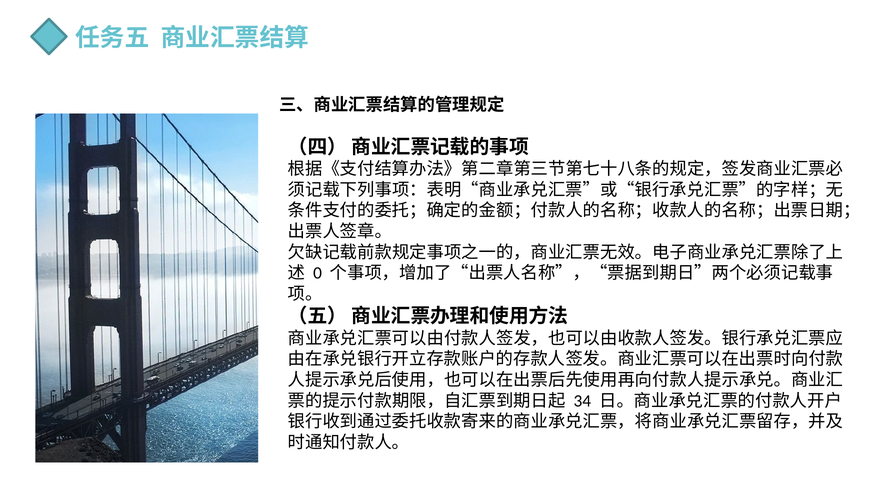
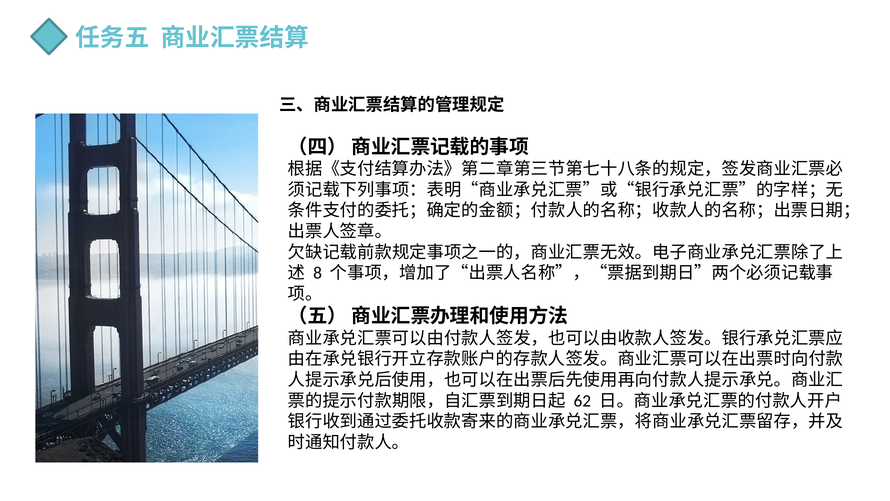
0: 0 -> 8
34: 34 -> 62
